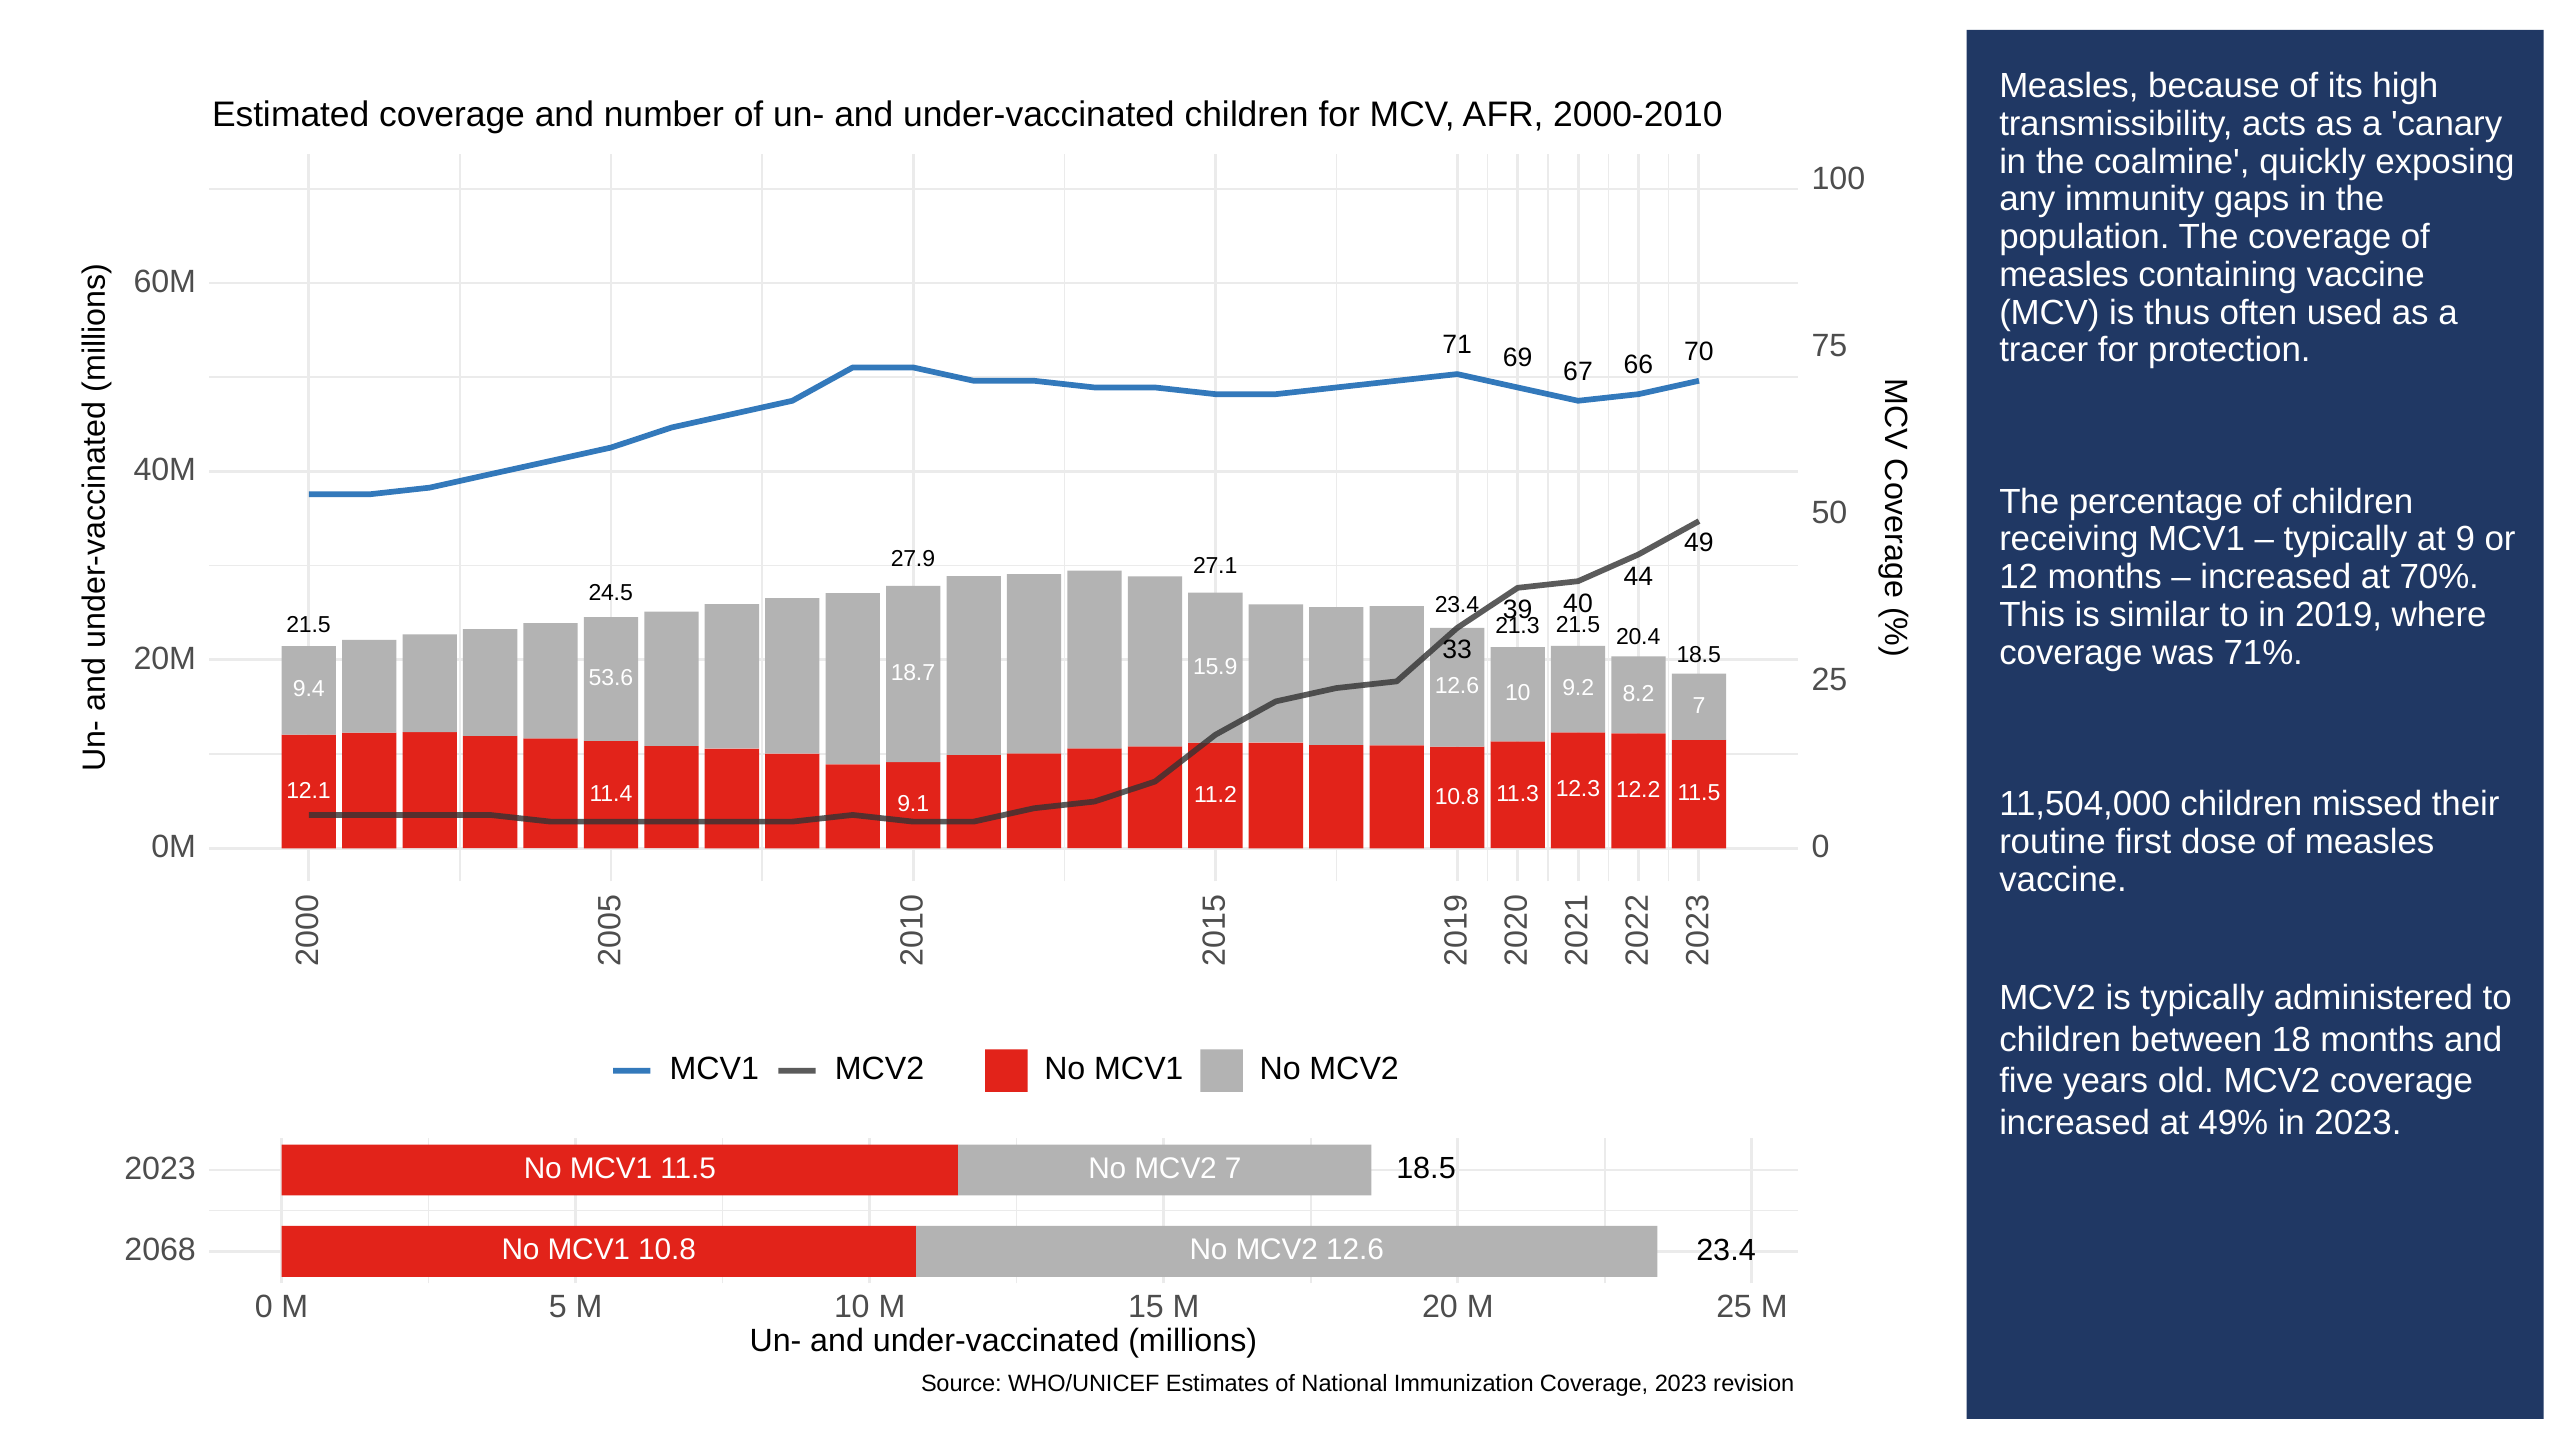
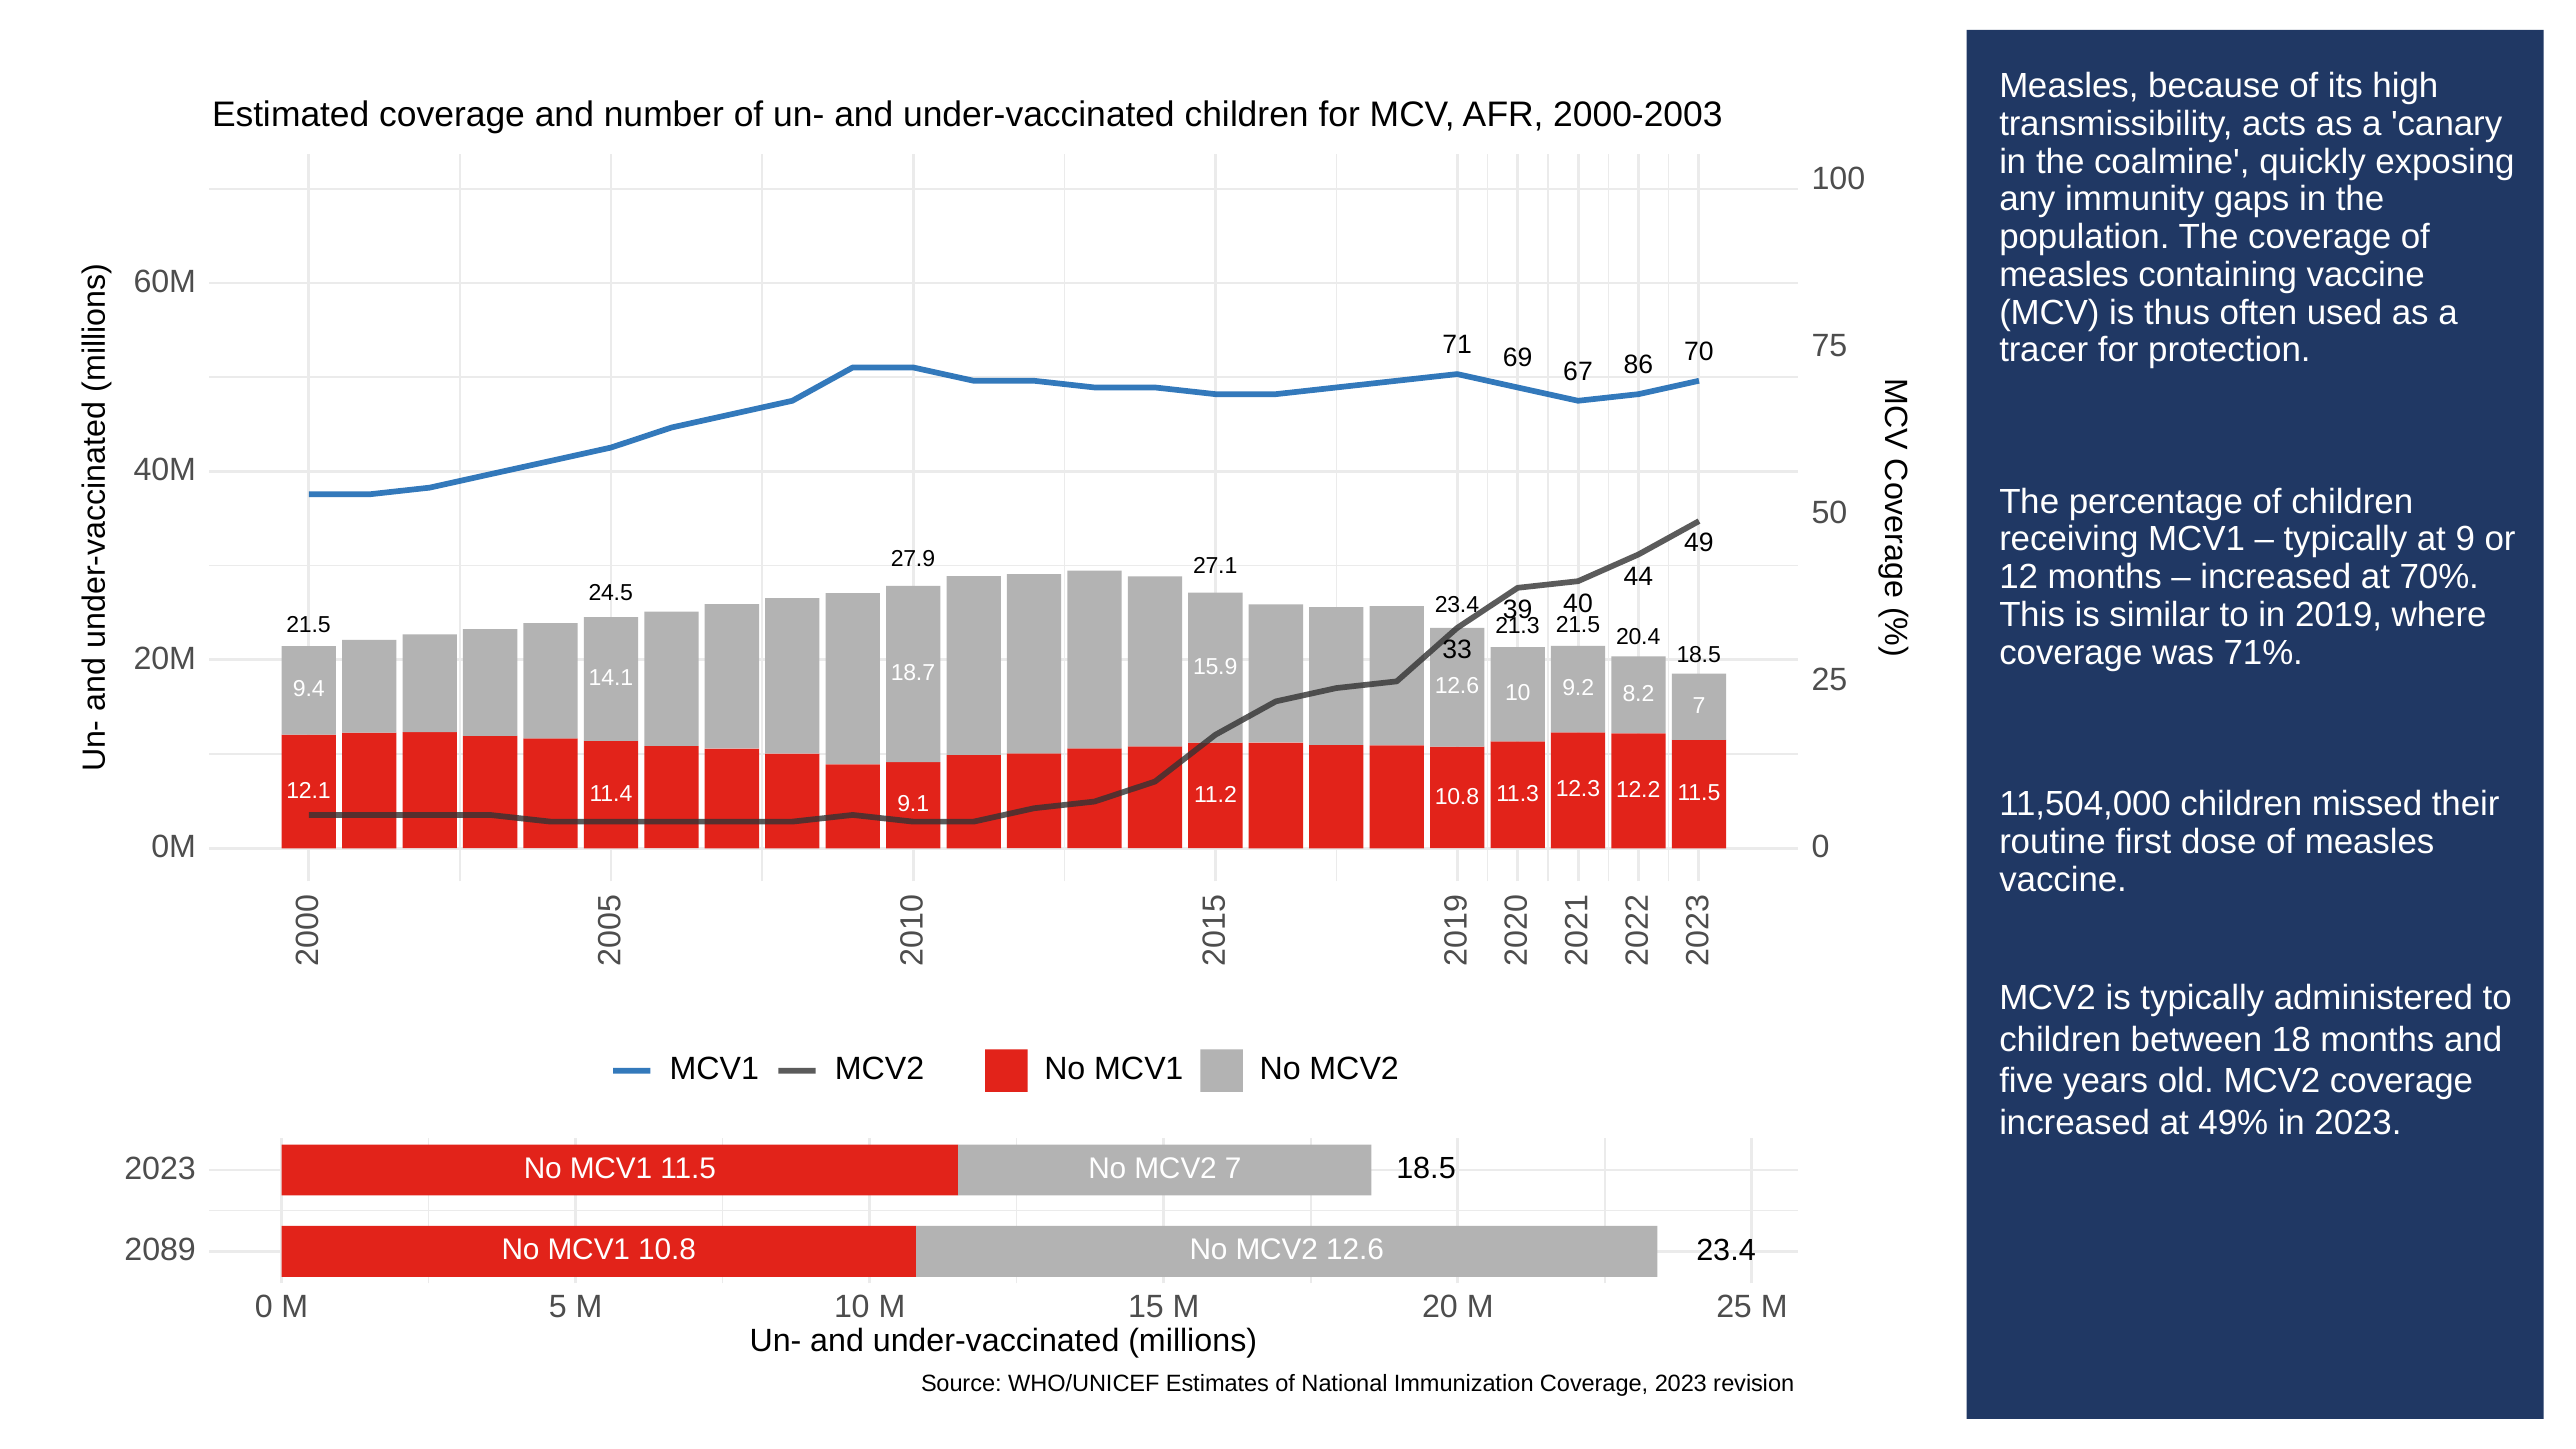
2000-2010: 2000-2010 -> 2000-2003
66: 66 -> 86
53.6: 53.6 -> 14.1
2068: 2068 -> 2089
